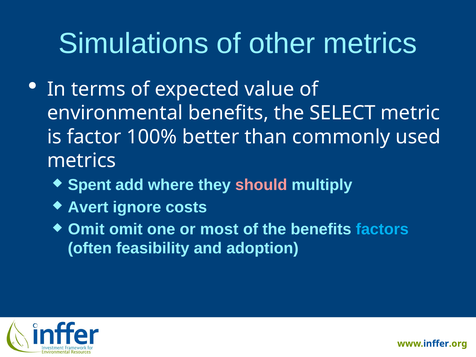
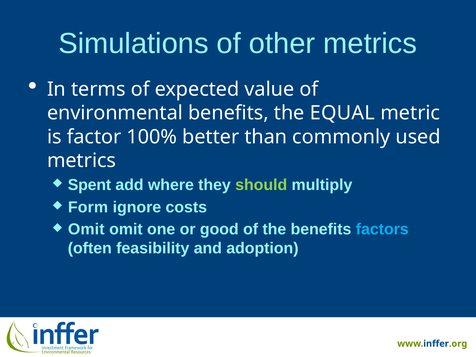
SELECT: SELECT -> EQUAL
should colour: pink -> light green
Avert: Avert -> Form
most: most -> good
